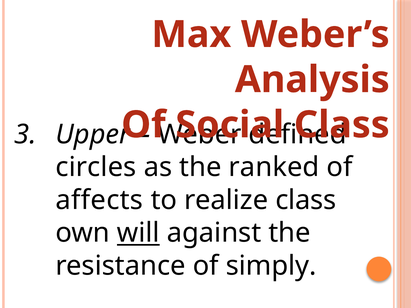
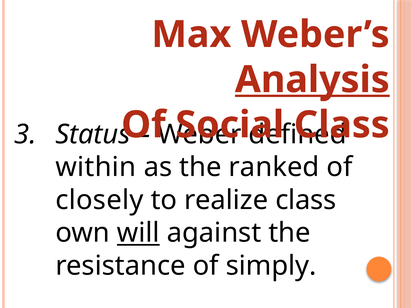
Analysis underline: none -> present
Upper: Upper -> Status
circles: circles -> within
affects: affects -> closely
